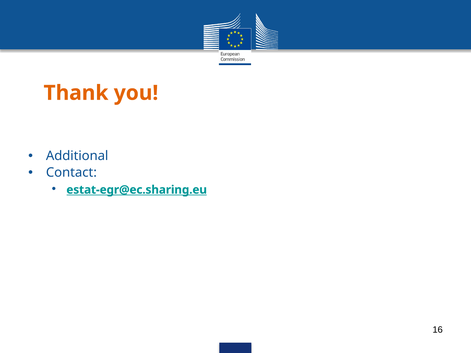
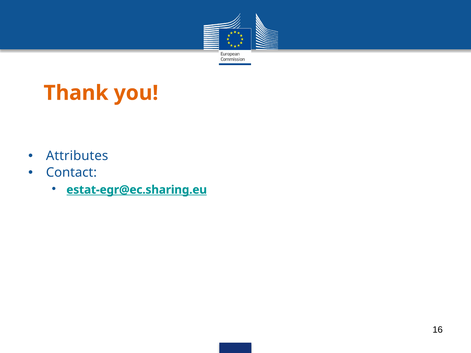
Additional: Additional -> Attributes
